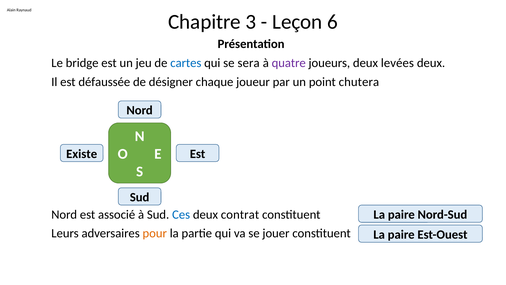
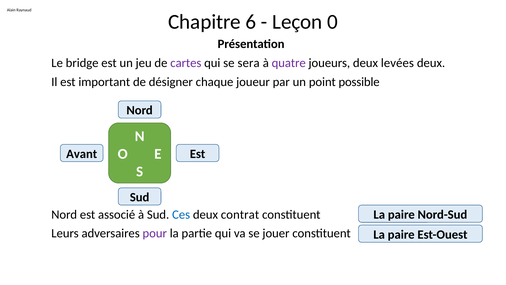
3: 3 -> 6
6: 6 -> 0
cartes colour: blue -> purple
défaussée: défaussée -> important
chutera: chutera -> possible
Existe: Existe -> Avant
pour colour: orange -> purple
